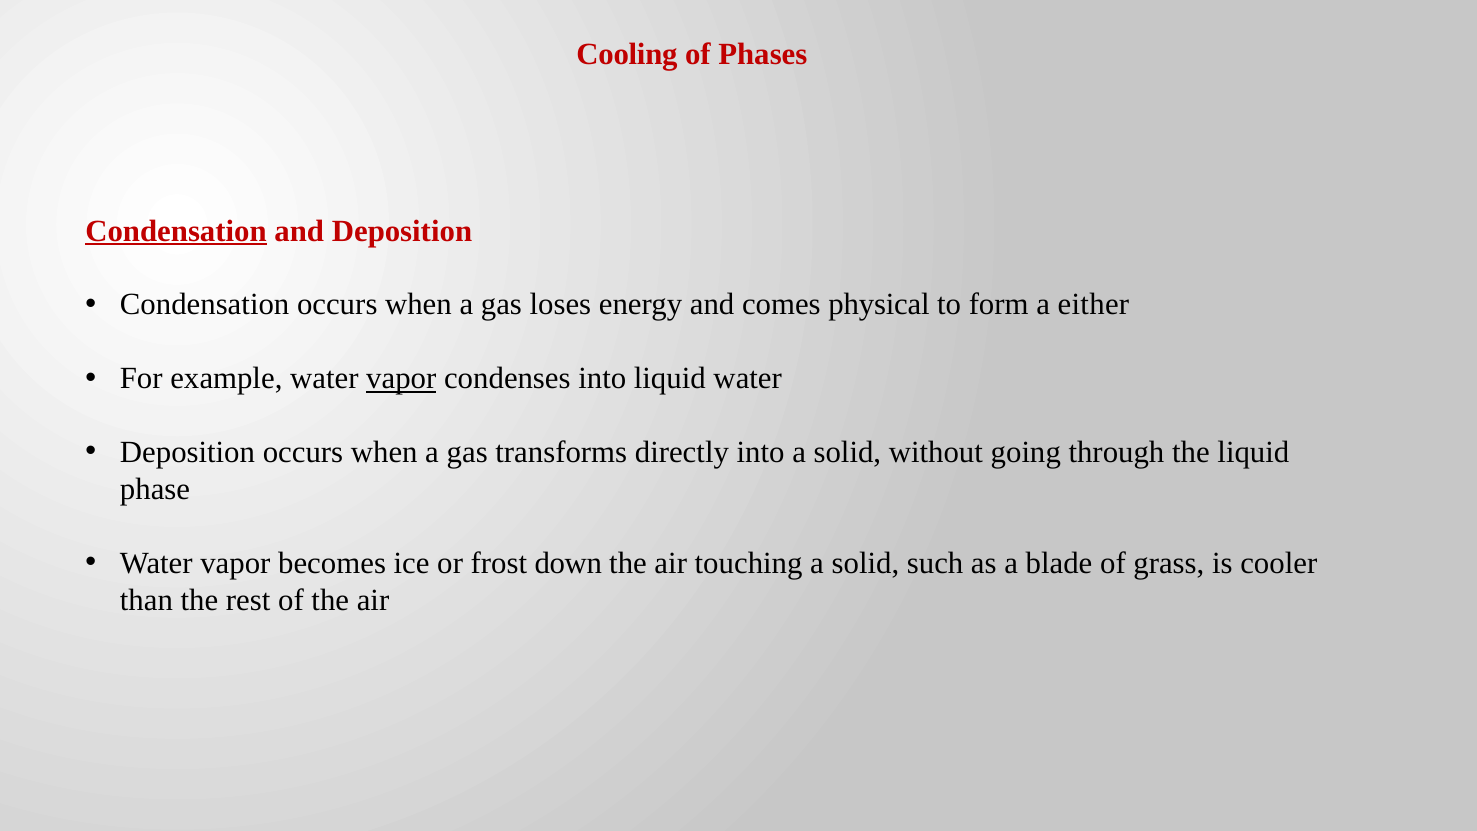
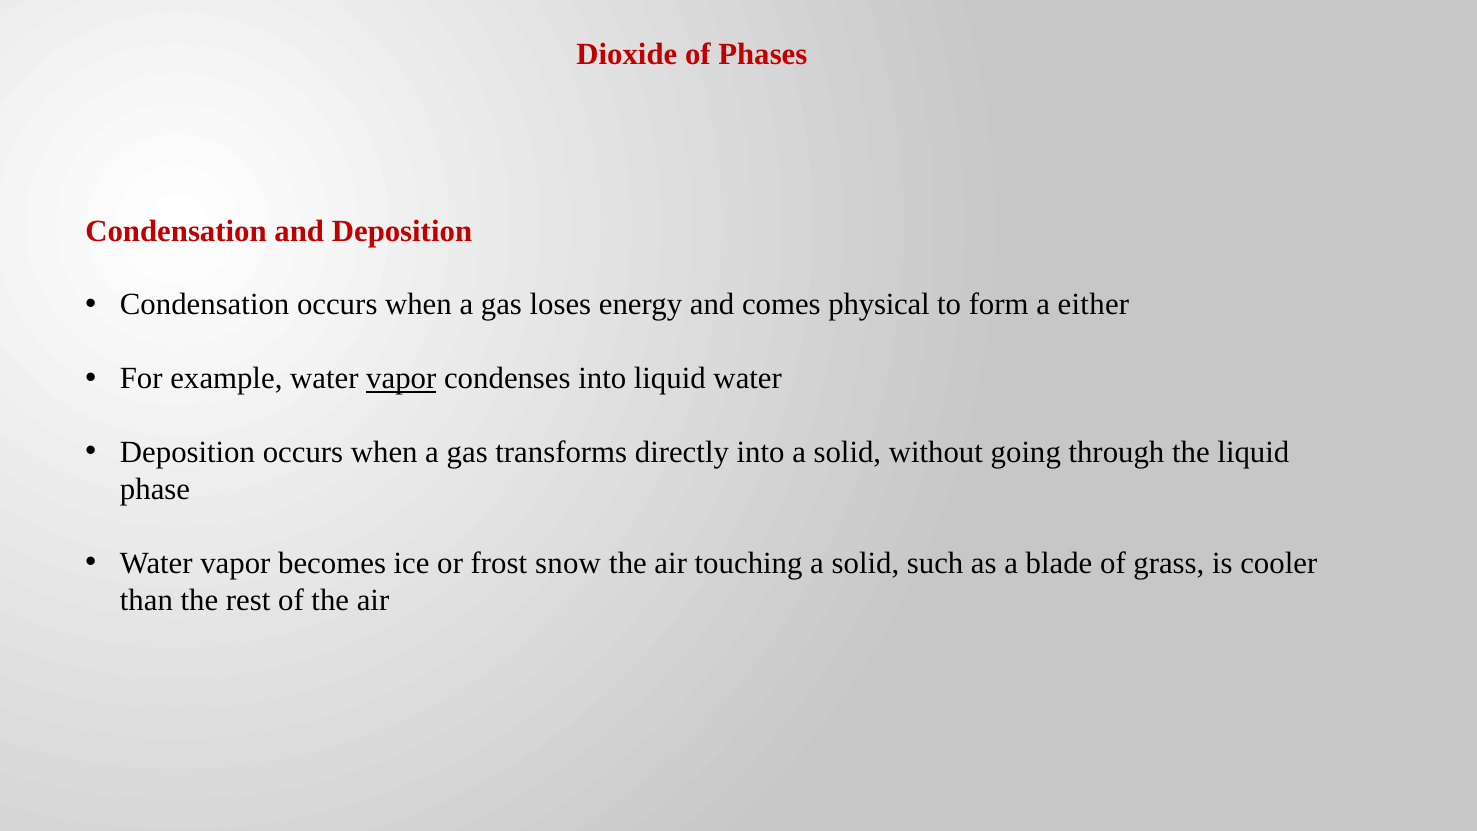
Cooling: Cooling -> Dioxide
Condensation at (176, 231) underline: present -> none
down: down -> snow
